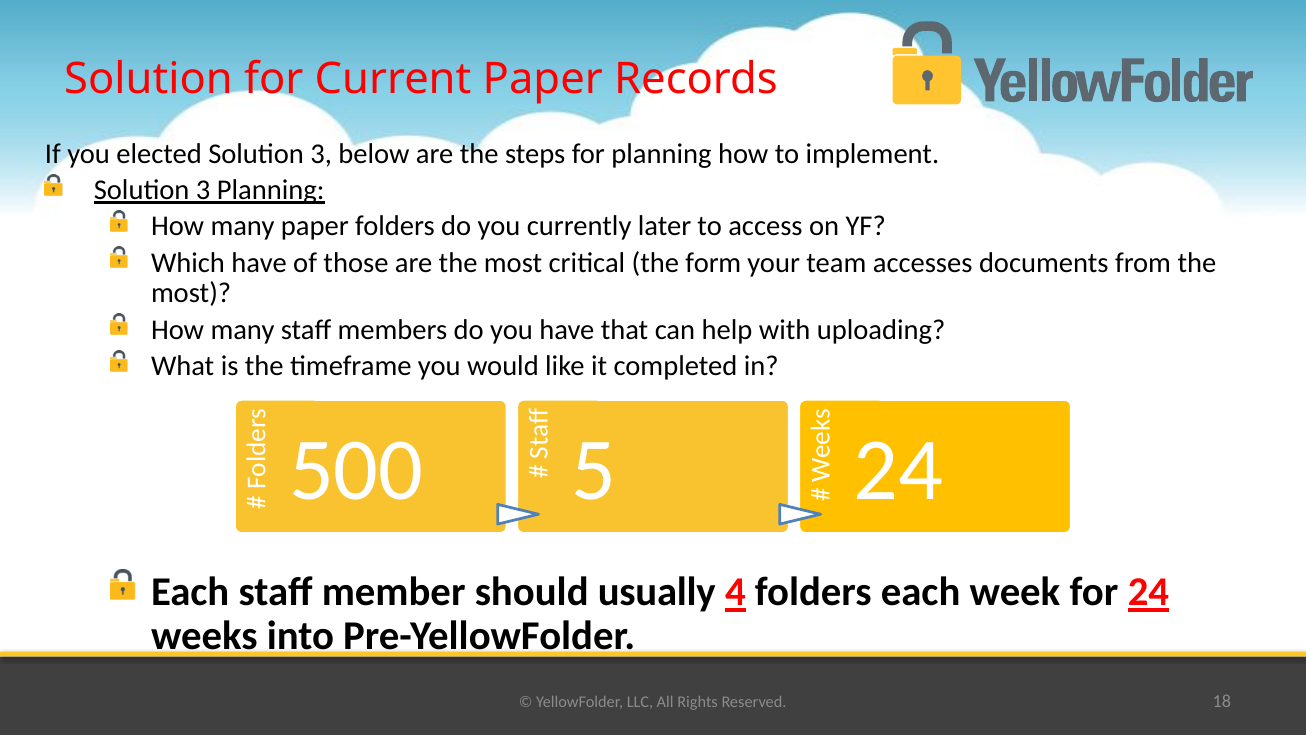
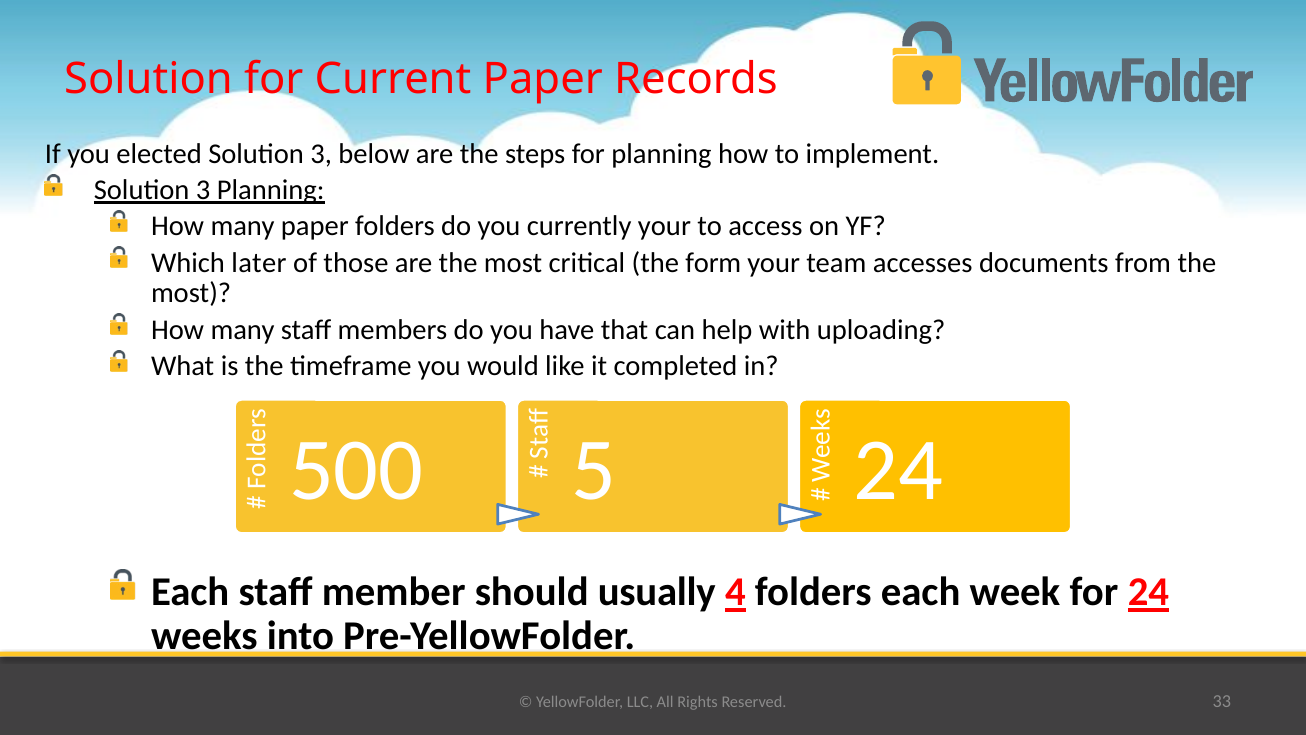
currently later: later -> your
Which have: have -> later
18: 18 -> 33
